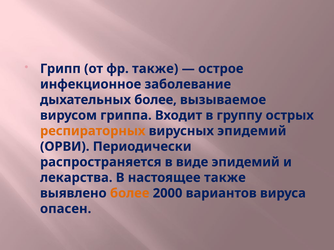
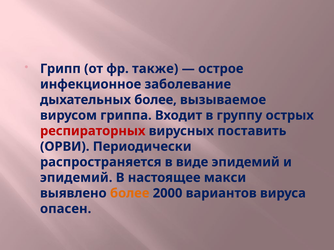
респираторных colour: orange -> red
вирусных эпидемий: эпидемий -> поставить
лекарства at (76, 178): лекарства -> эпидемий
настоящее также: также -> макси
